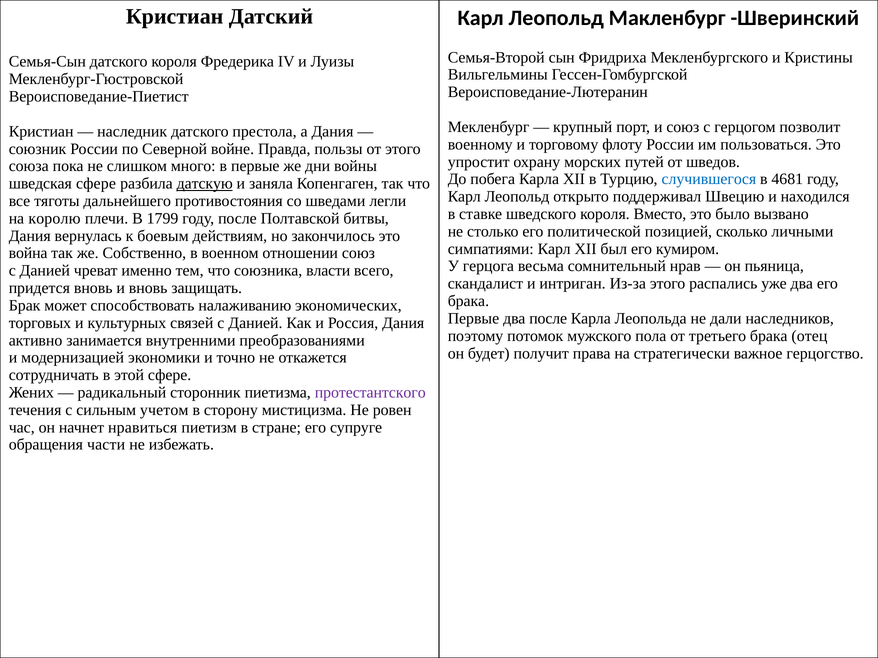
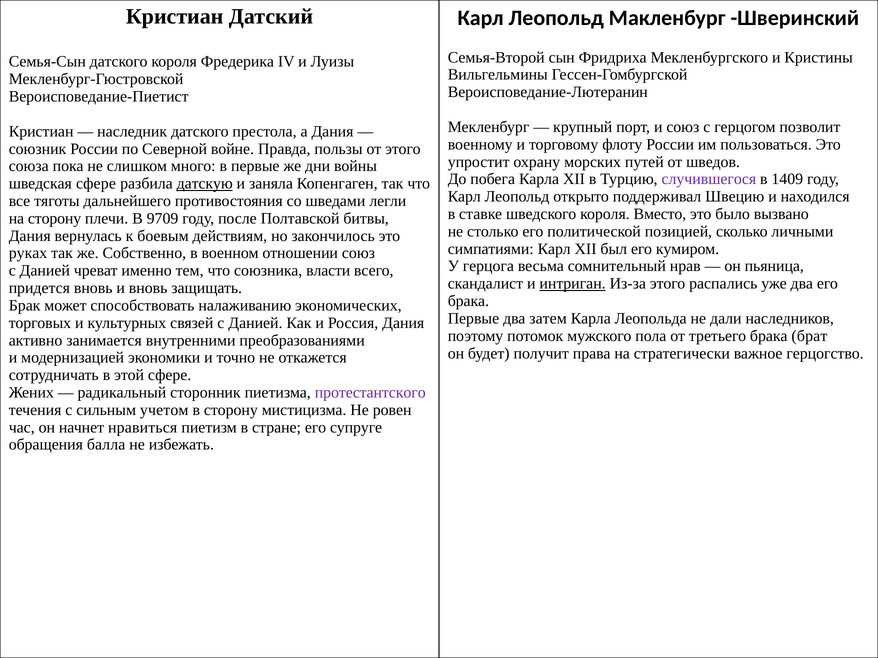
случившегося colour: blue -> purple
4681: 4681 -> 1409
на королю: королю -> сторону
1799: 1799 -> 9709
война: война -> руках
интриган underline: none -> present
два после: после -> затем
отец: отец -> брат
части: части -> балла
